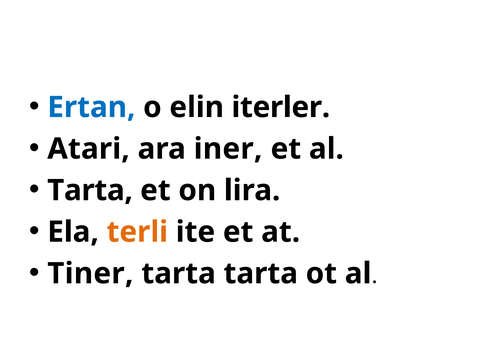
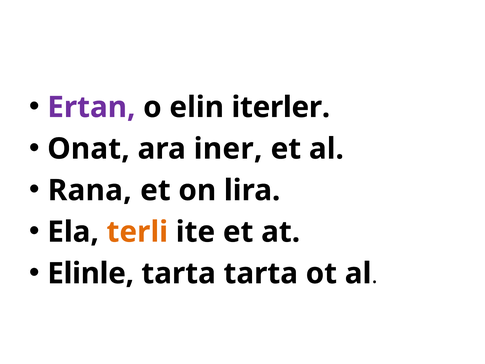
Ertan colour: blue -> purple
Atari: Atari -> Onat
Tarta at (90, 190): Tarta -> Rana
Tiner: Tiner -> Elinle
